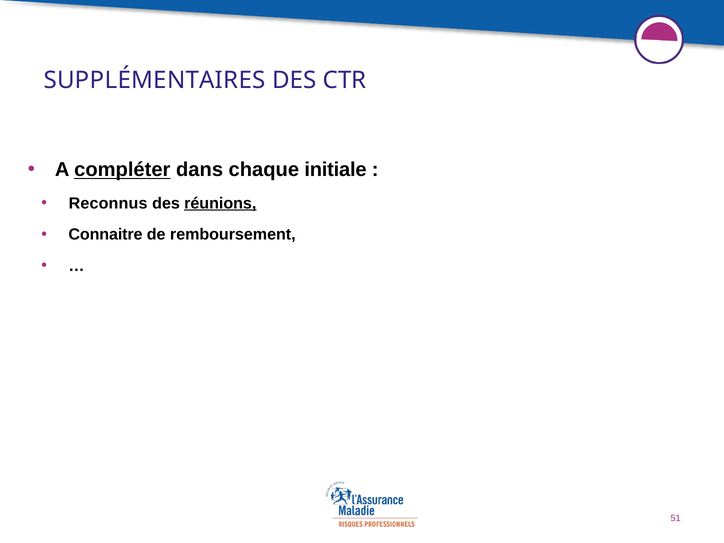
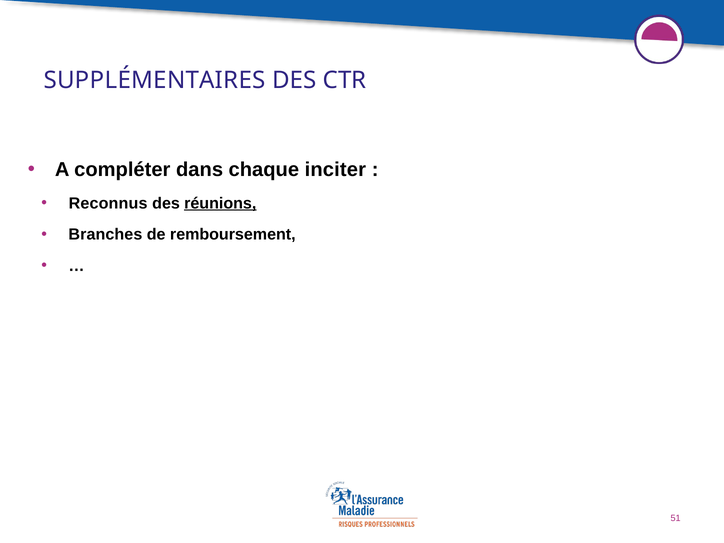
compléter underline: present -> none
initiale: initiale -> inciter
Connaitre: Connaitre -> Branches
